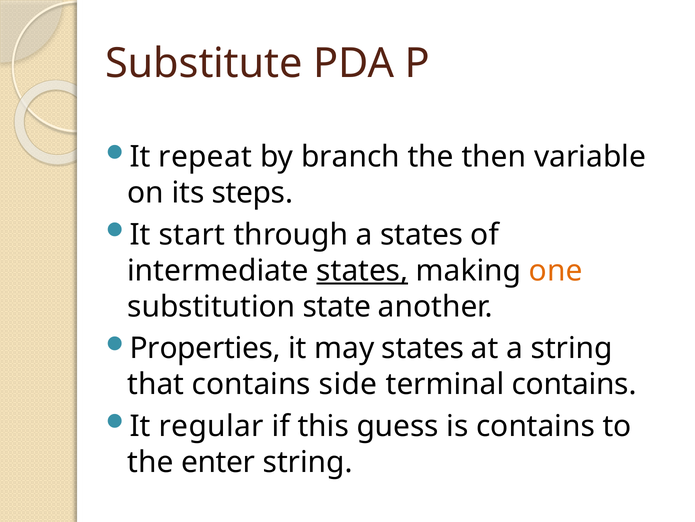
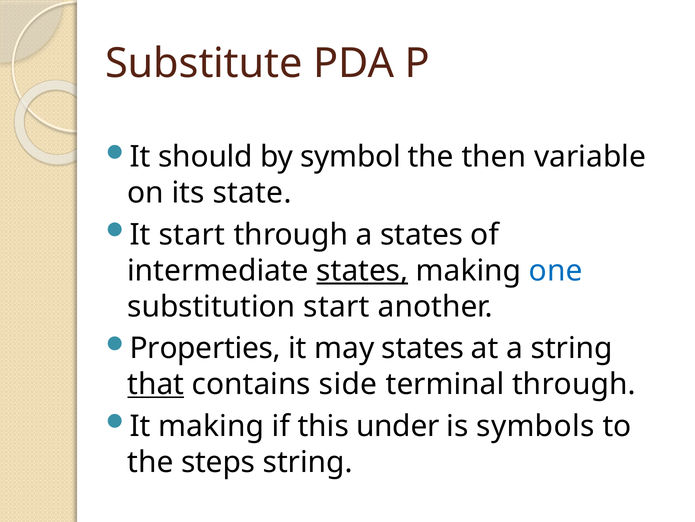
repeat: repeat -> should
branch: branch -> symbol
steps: steps -> state
one colour: orange -> blue
substitution state: state -> start
that underline: none -> present
terminal contains: contains -> through
It regular: regular -> making
guess: guess -> under
is contains: contains -> symbols
enter: enter -> steps
